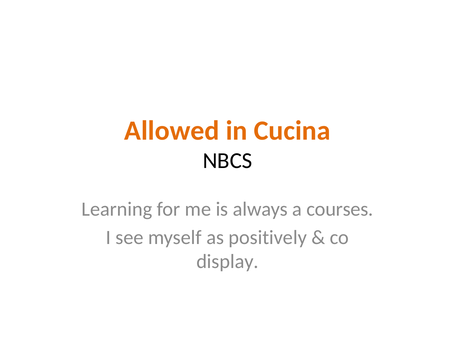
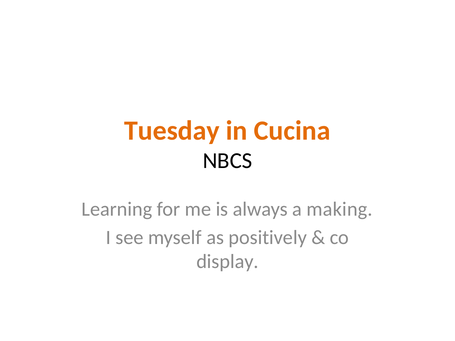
Allowed: Allowed -> Tuesday
courses: courses -> making
